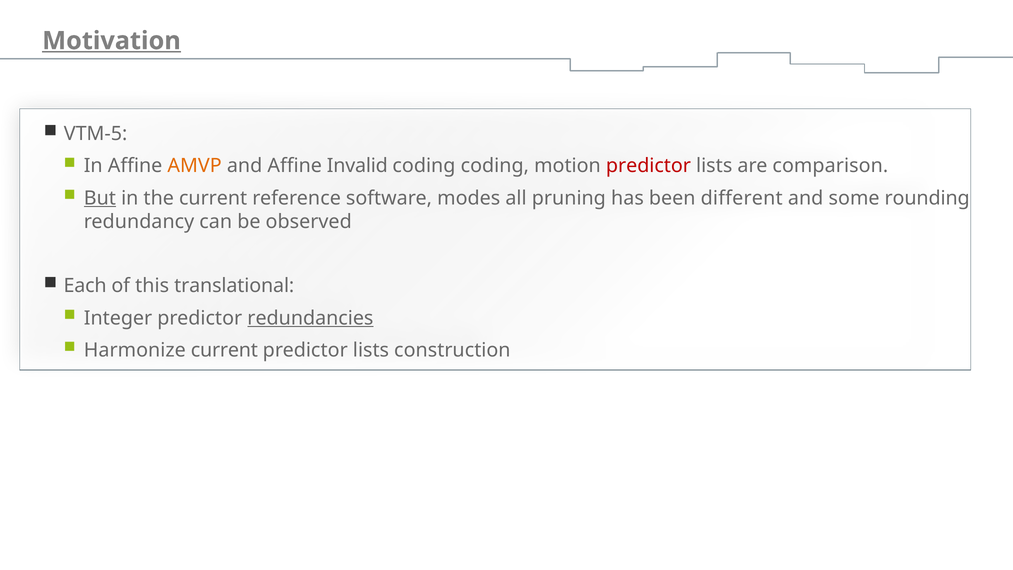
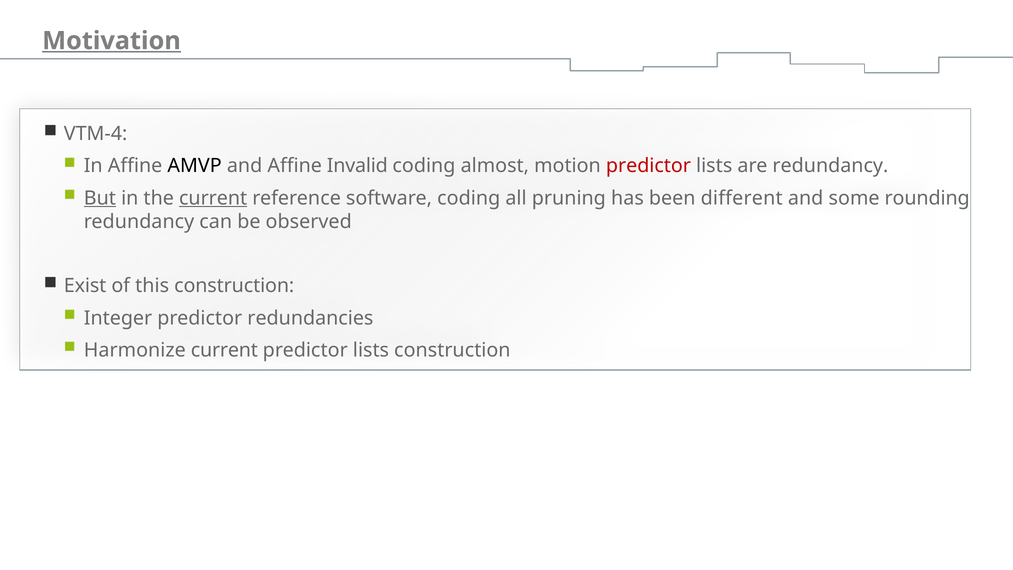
VTM-5: VTM-5 -> VTM-4
AMVP colour: orange -> black
coding coding: coding -> almost
are comparison: comparison -> redundancy
current at (213, 198) underline: none -> present
software modes: modes -> coding
Each: Each -> Exist
this translational: translational -> construction
redundancies underline: present -> none
